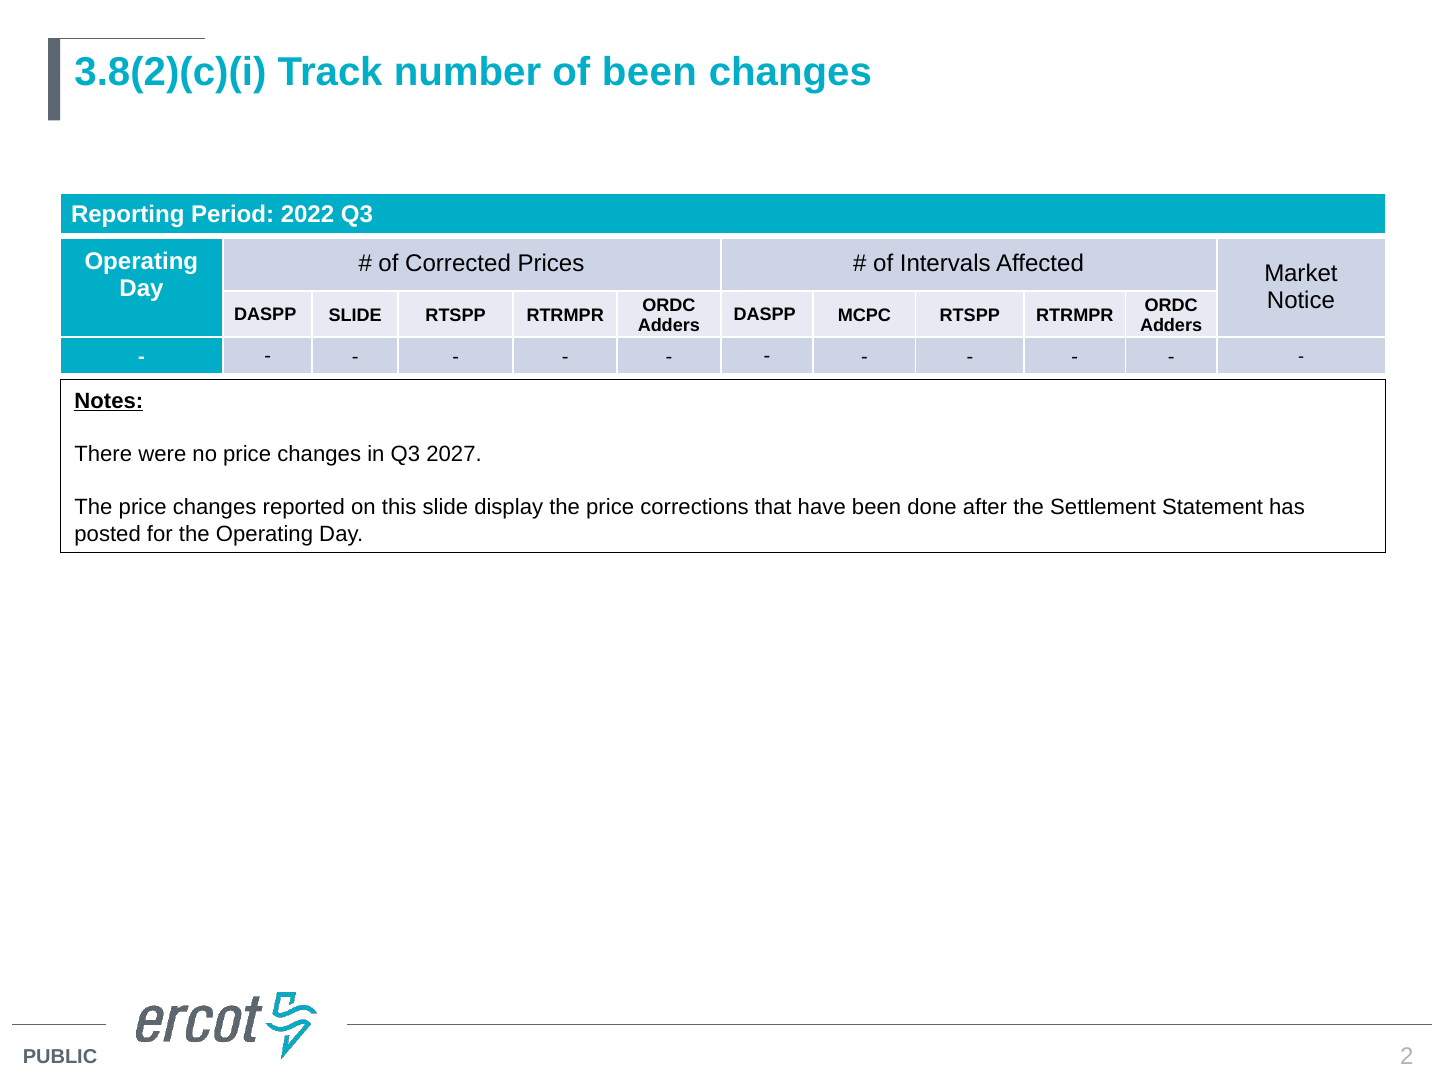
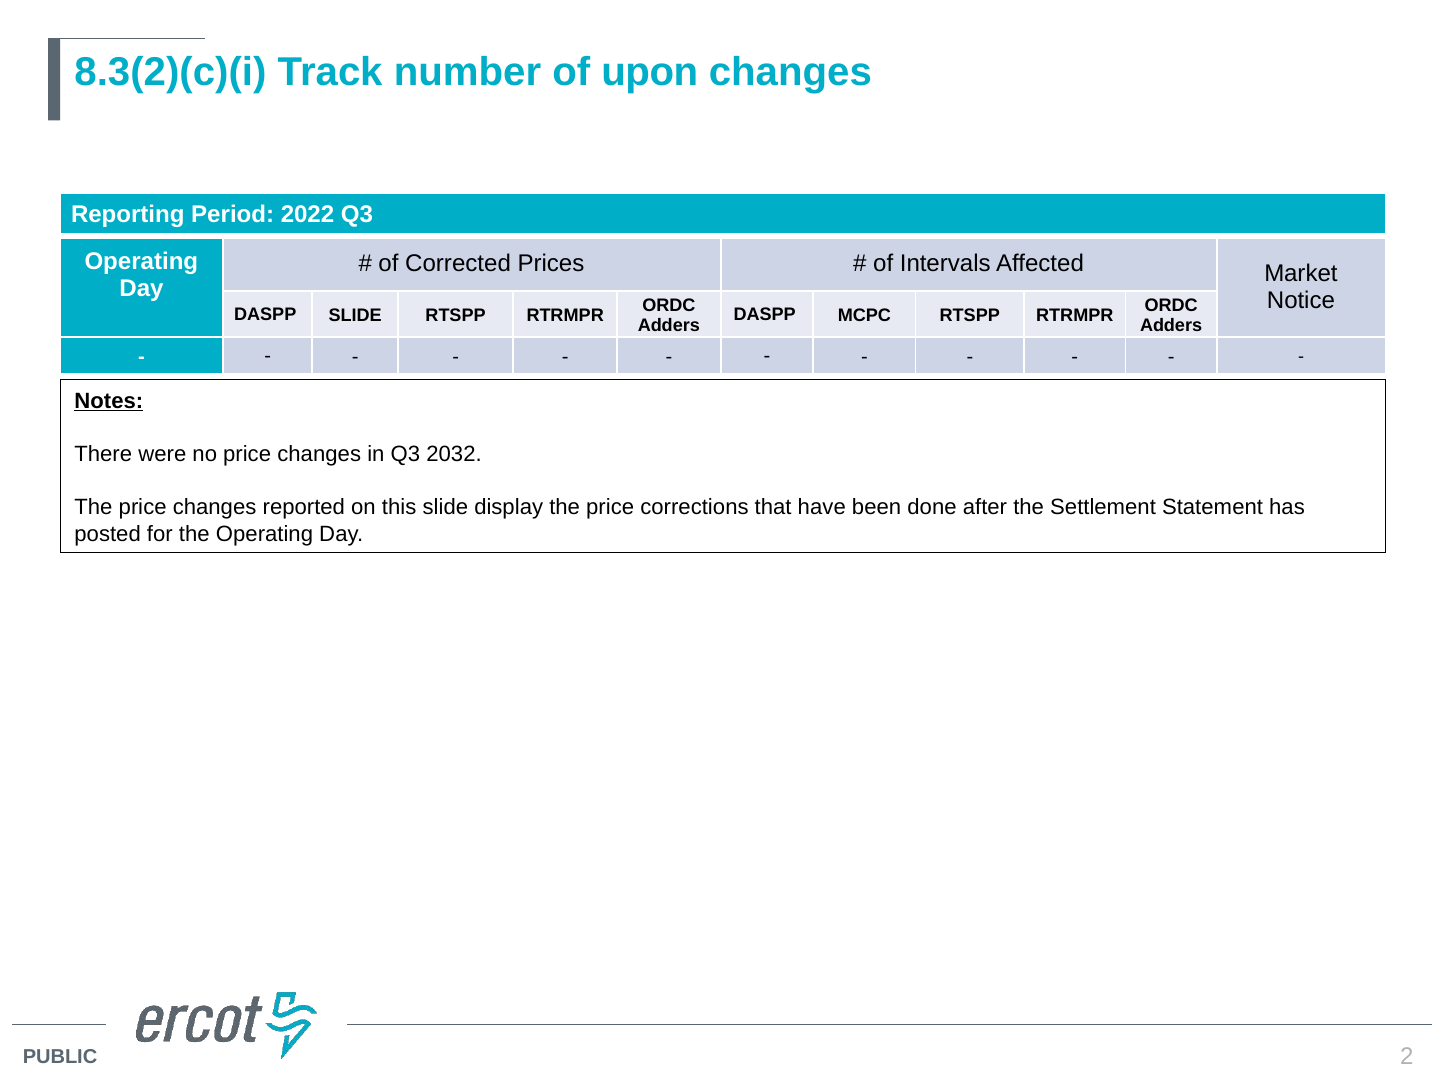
3.8(2)(c)(i: 3.8(2)(c)(i -> 8.3(2)(c)(i
of been: been -> upon
2027: 2027 -> 2032
